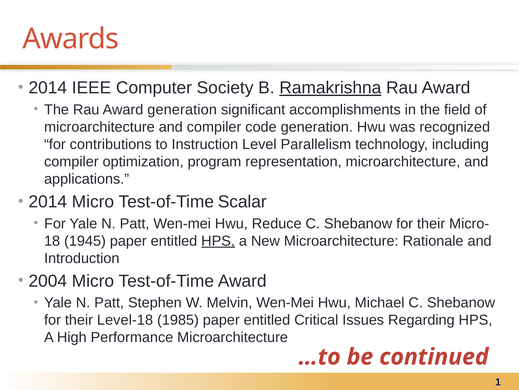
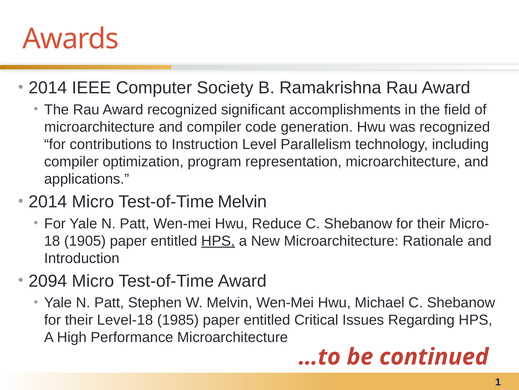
Ramakrishna underline: present -> none
Award generation: generation -> recognized
Test-of-Time Scalar: Scalar -> Melvin
1945: 1945 -> 1905
2004: 2004 -> 2094
